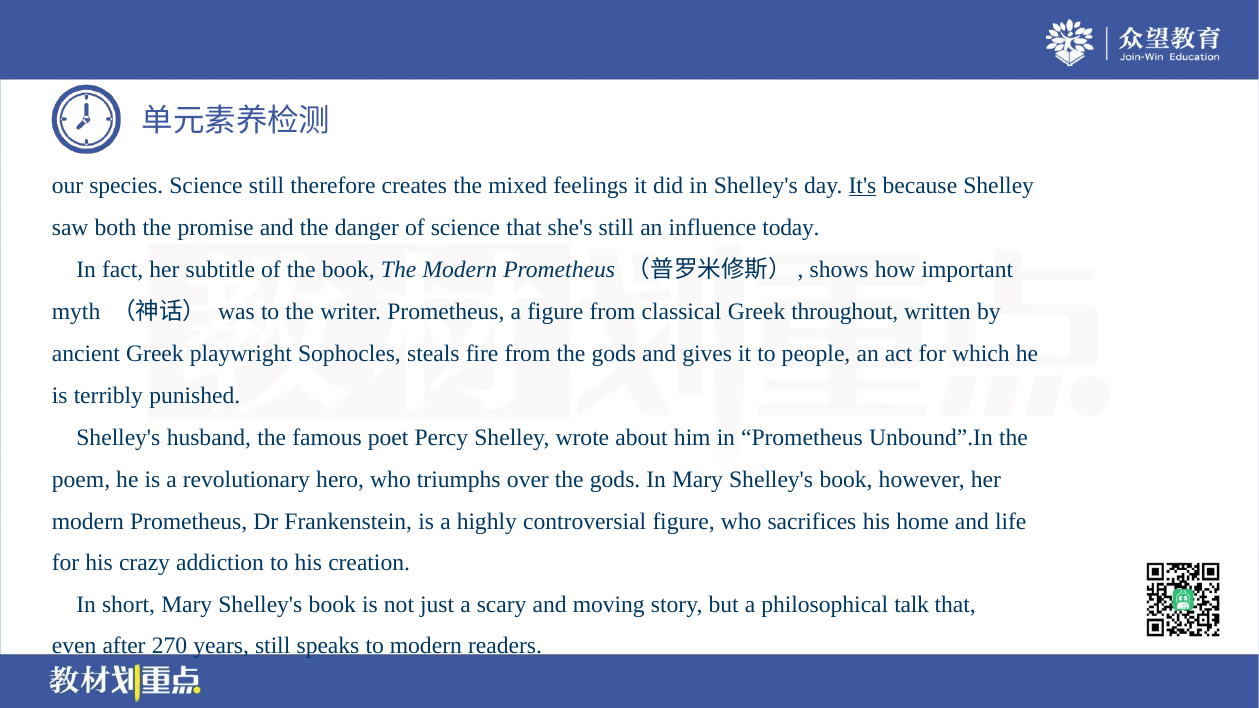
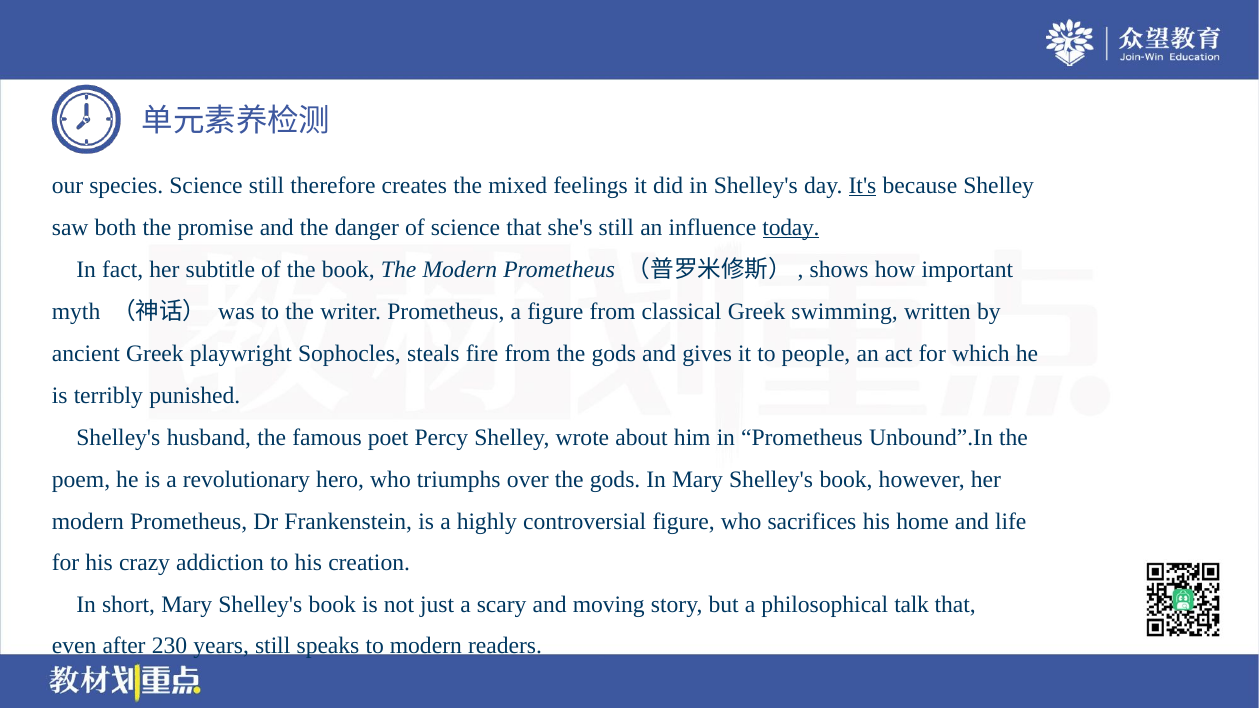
today underline: none -> present
throughout: throughout -> swimming
270: 270 -> 230
